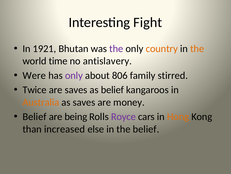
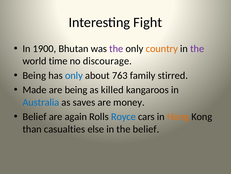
1921: 1921 -> 1900
the at (197, 48) colour: orange -> purple
antislavery: antislavery -> discourage
Were at (34, 75): Were -> Being
only at (74, 75) colour: purple -> blue
806: 806 -> 763
Twice: Twice -> Made
are saves: saves -> being
as belief: belief -> killed
Australia colour: orange -> blue
being: being -> again
Royce colour: purple -> blue
increased: increased -> casualties
